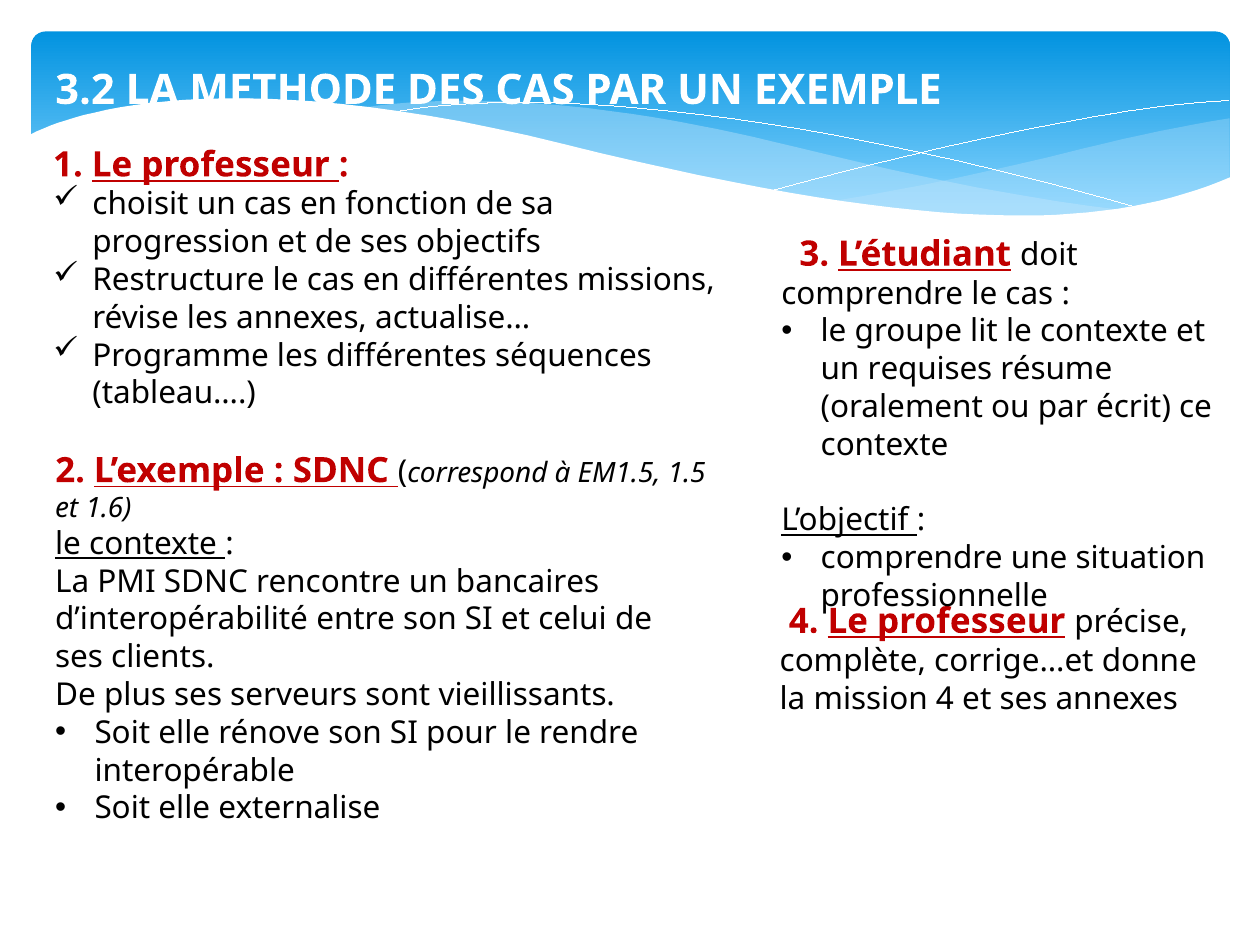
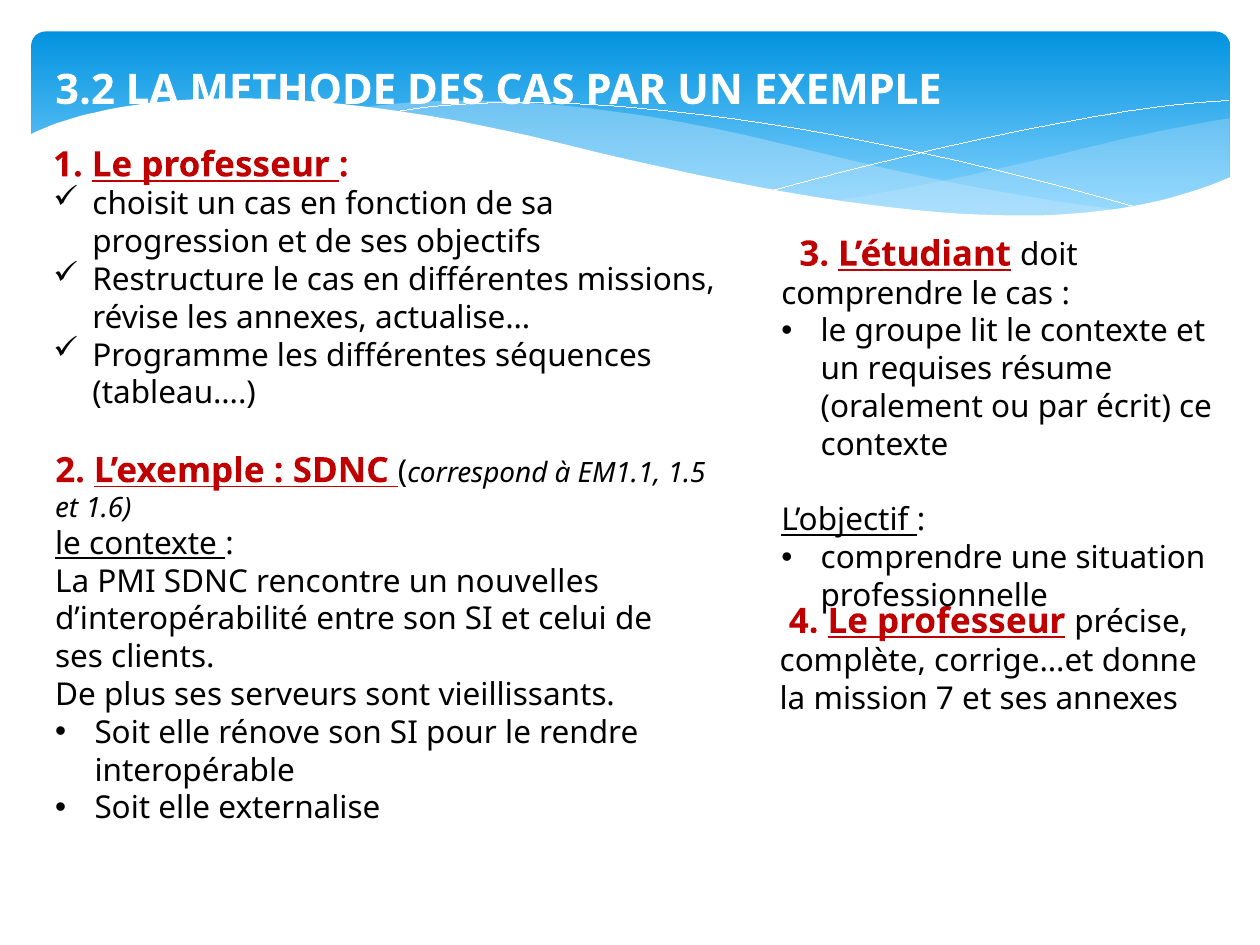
EM1.5: EM1.5 -> EM1.1
bancaires: bancaires -> nouvelles
mission 4: 4 -> 7
